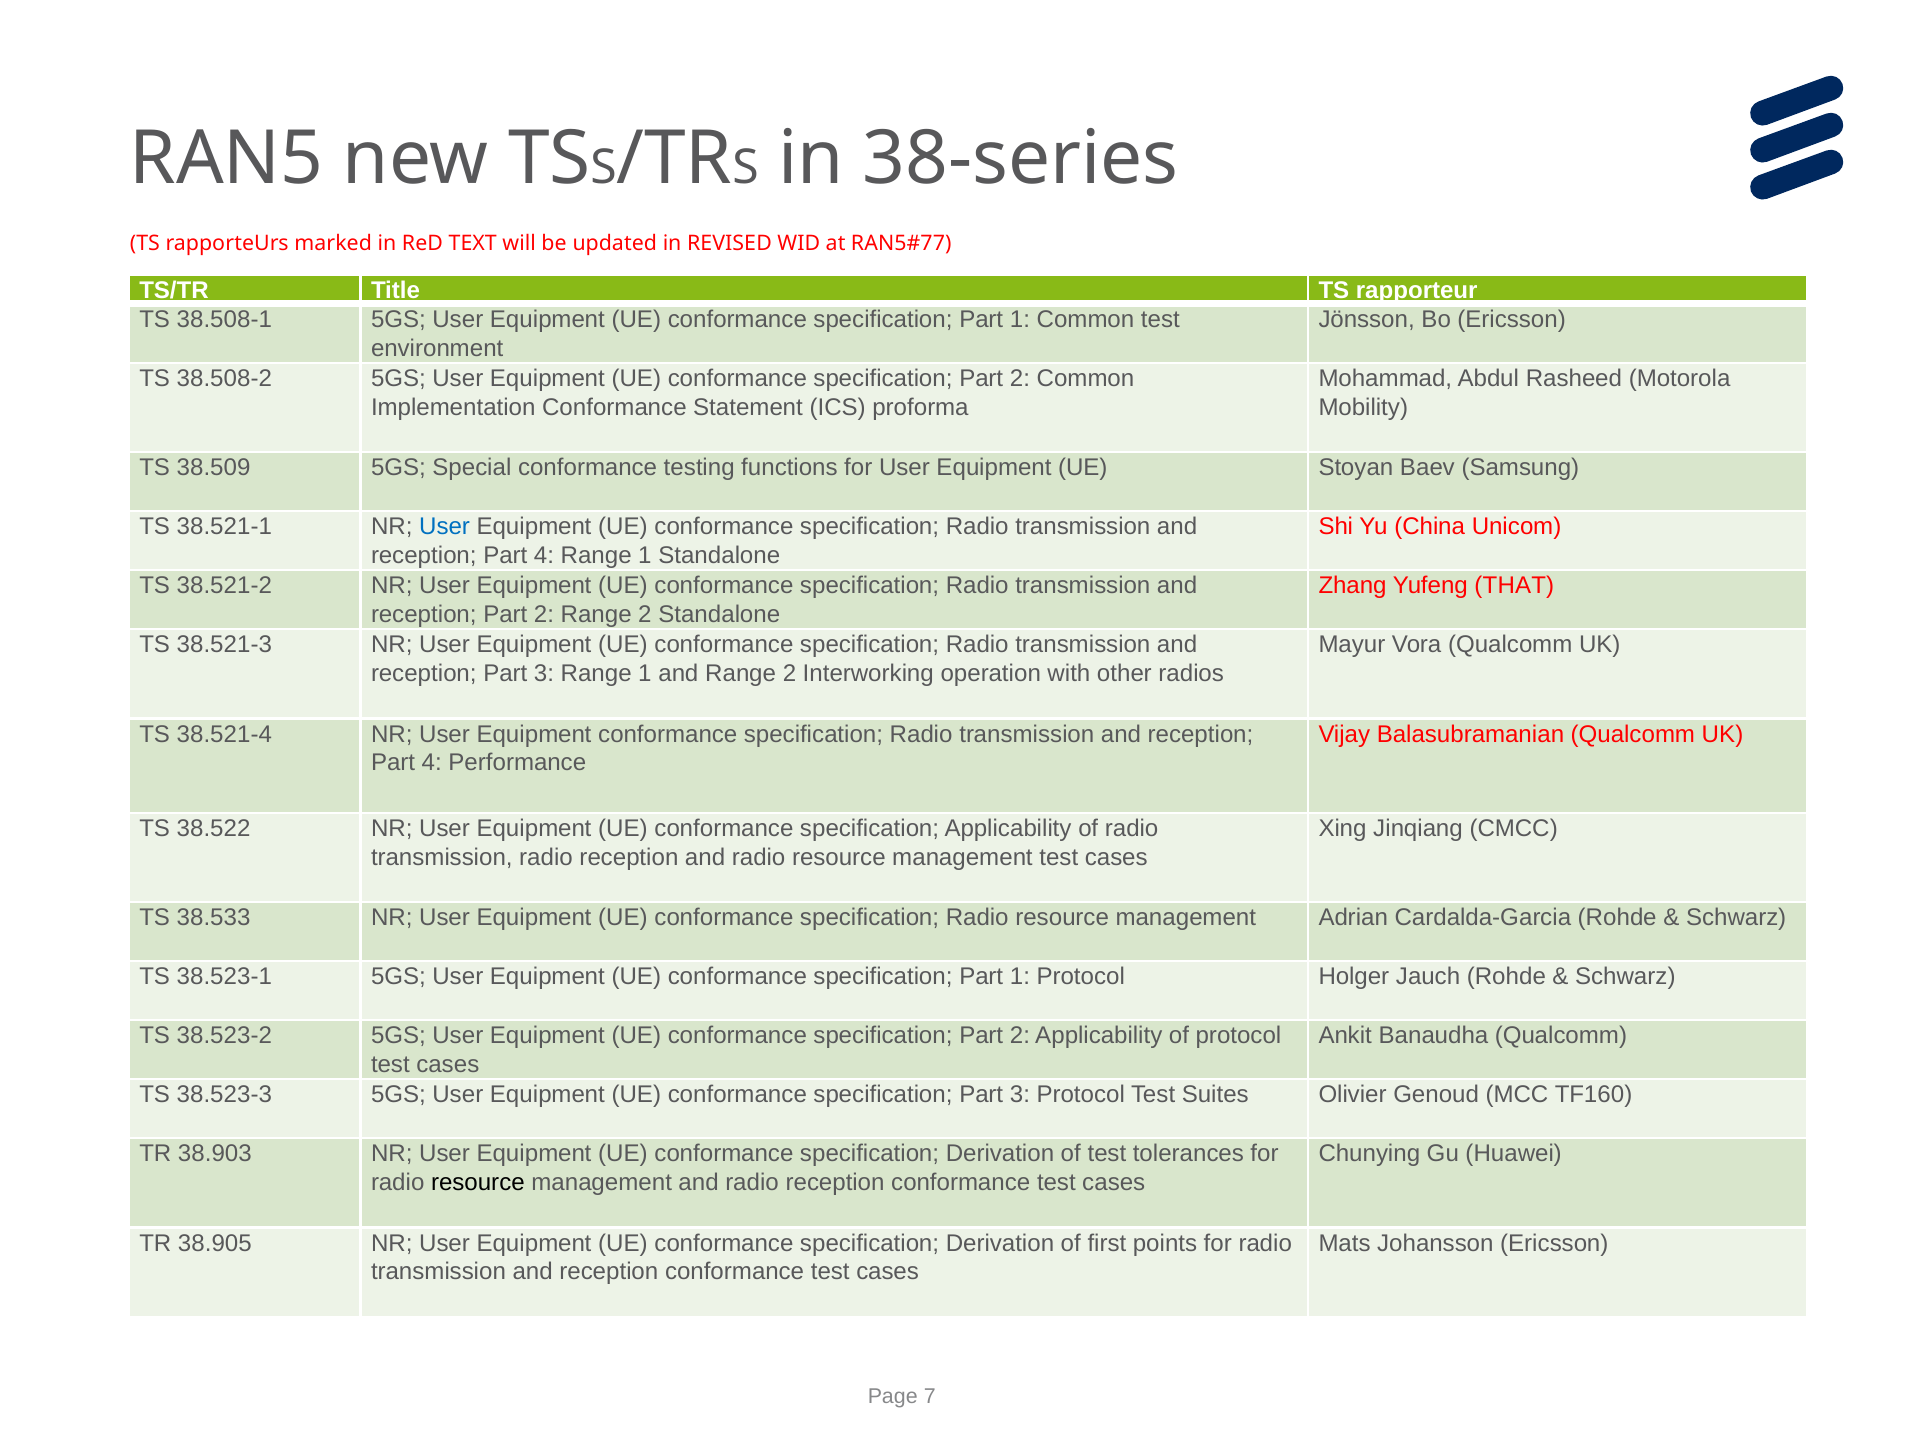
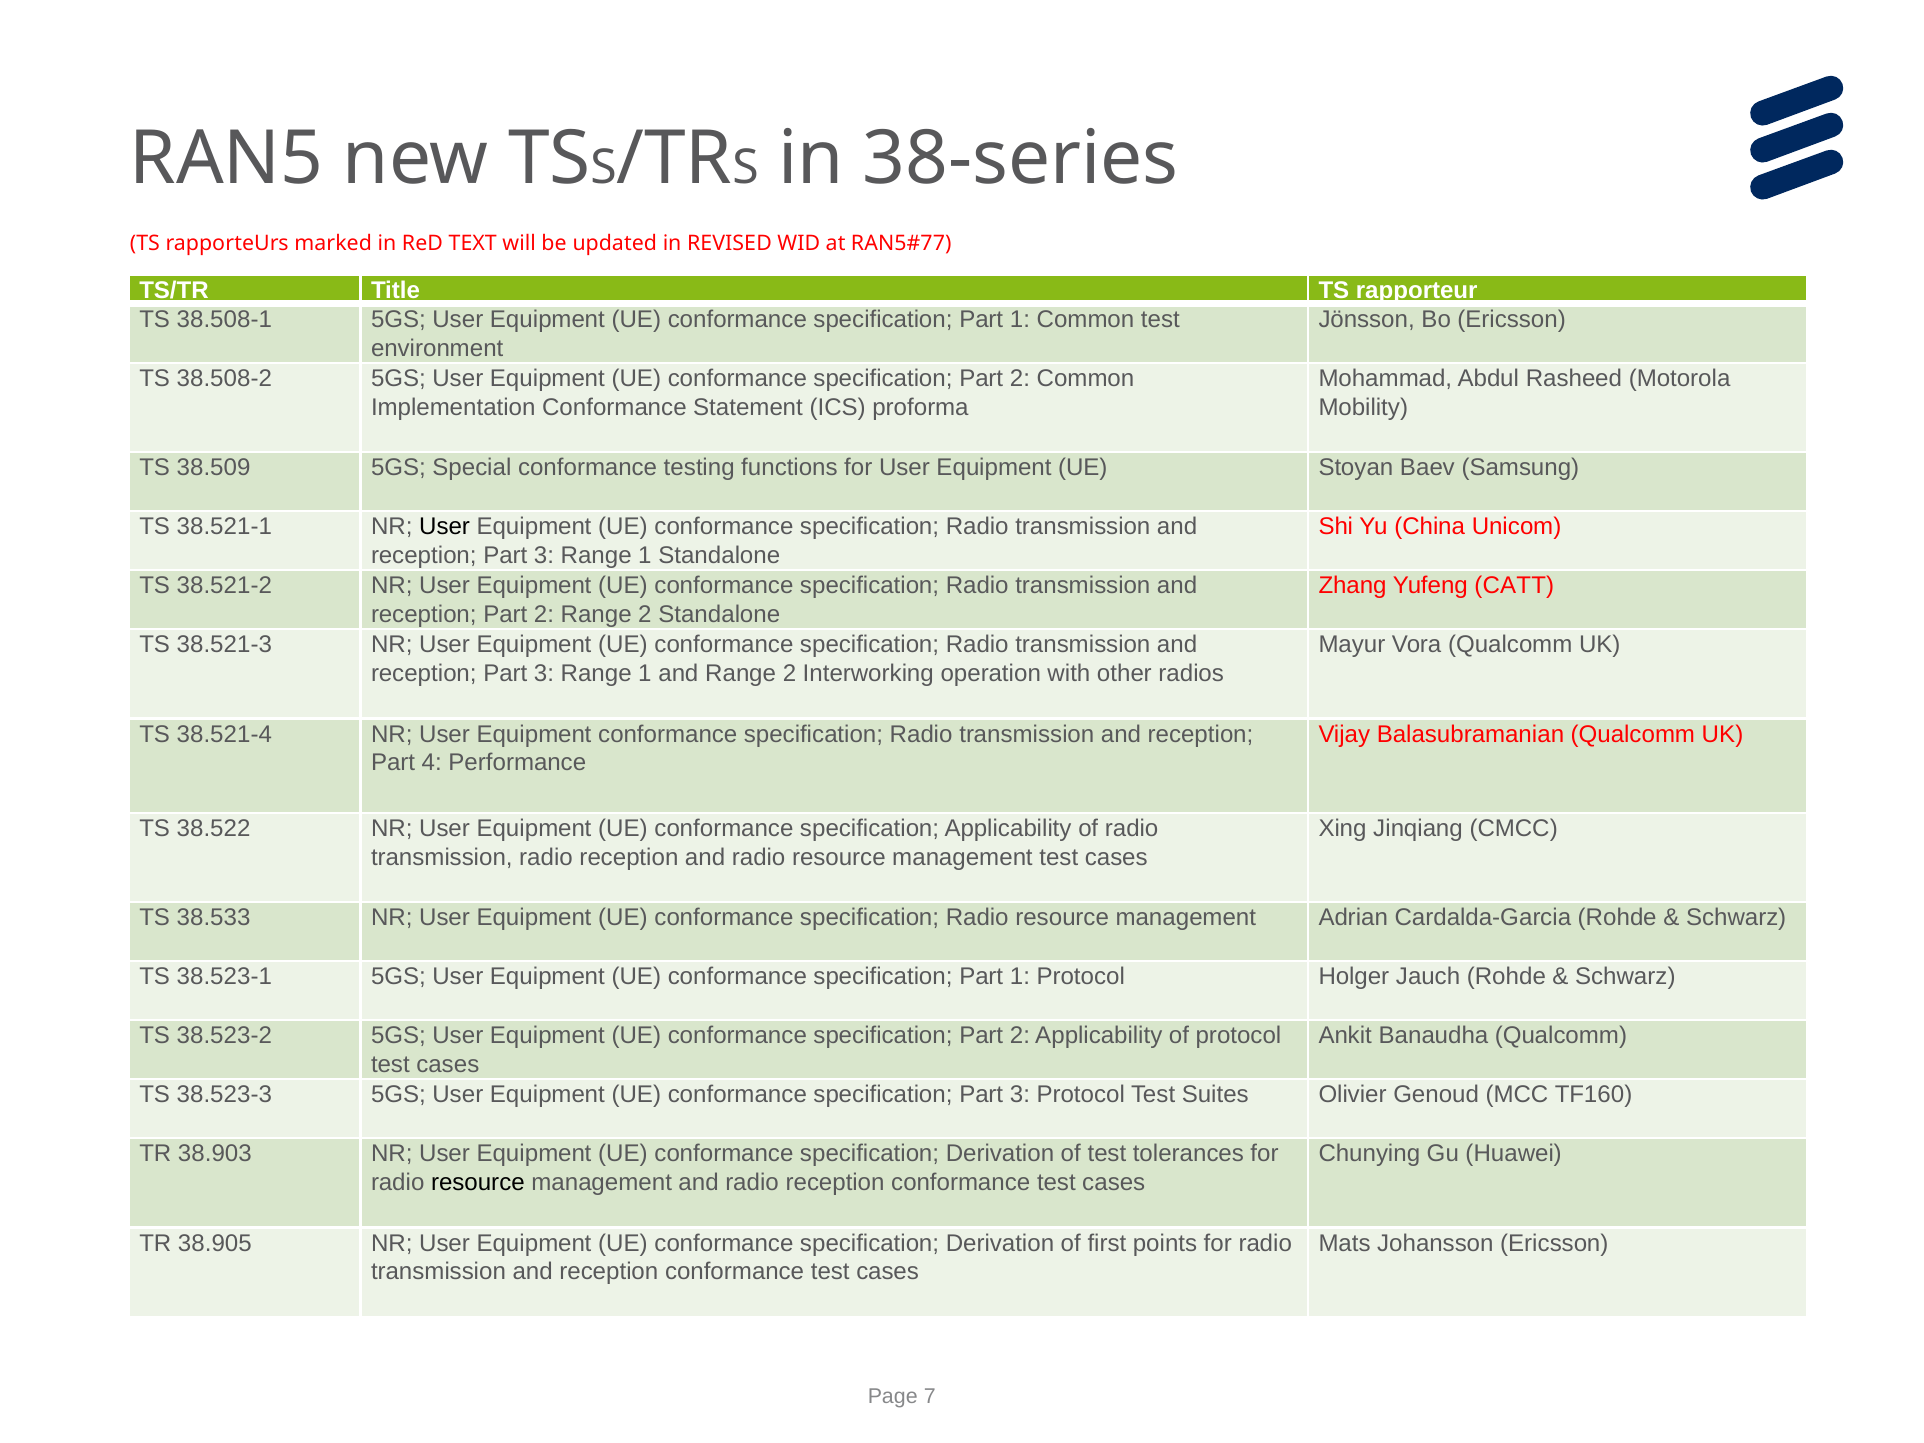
User at (445, 527) colour: blue -> black
4 at (544, 556): 4 -> 3
THAT: THAT -> CATT
